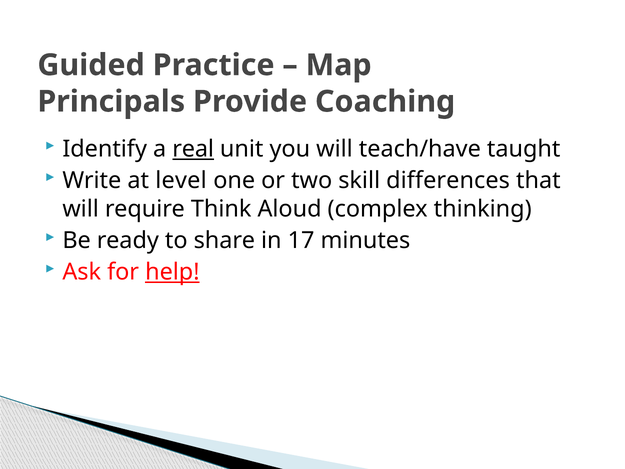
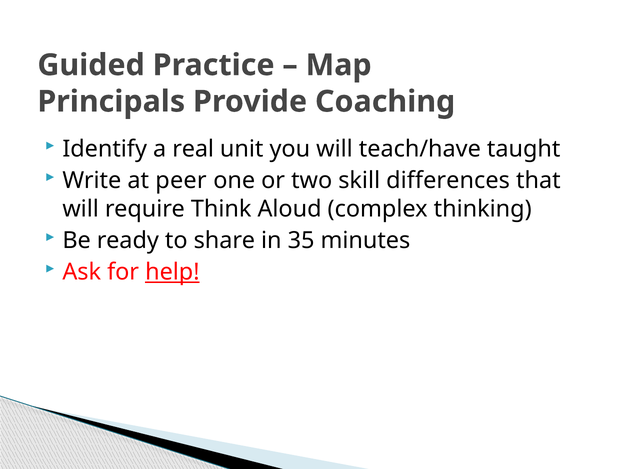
real underline: present -> none
level: level -> peer
17: 17 -> 35
